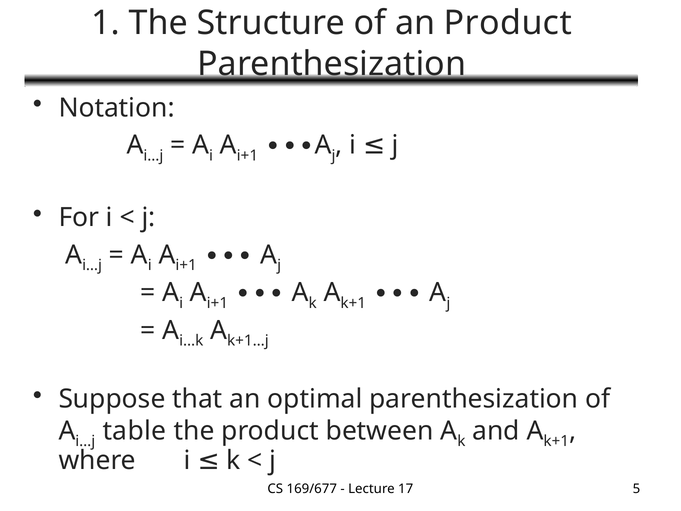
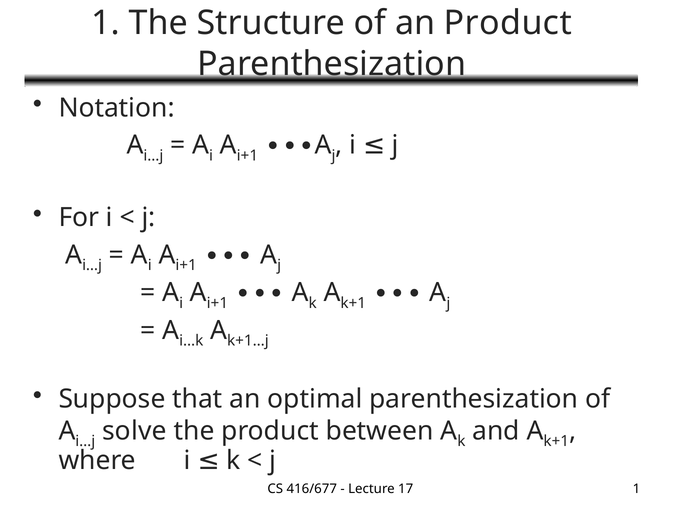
table: table -> solve
169/677: 169/677 -> 416/677
17 5: 5 -> 1
